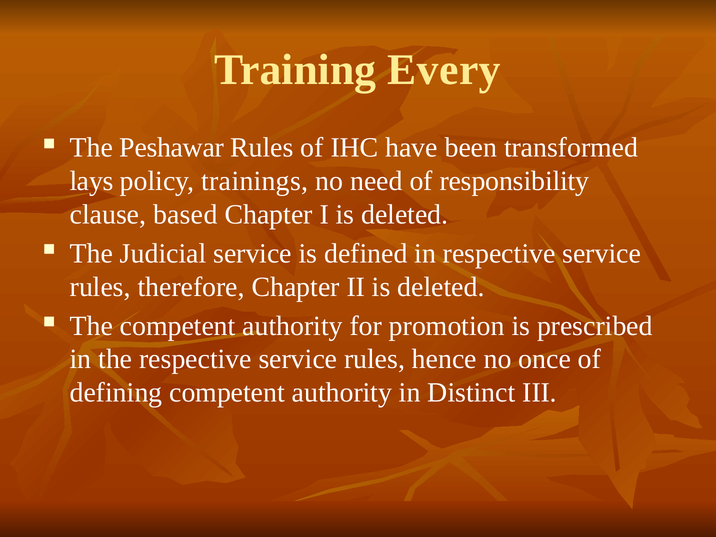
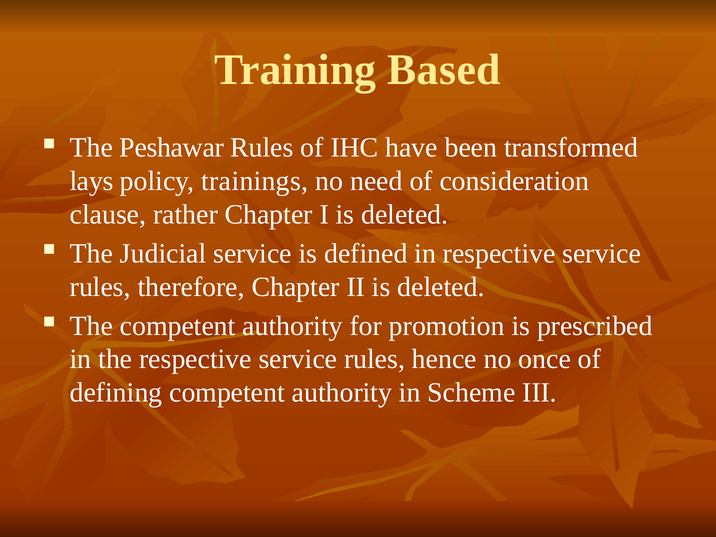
Every: Every -> Based
responsibility: responsibility -> consideration
based: based -> rather
Distinct: Distinct -> Scheme
